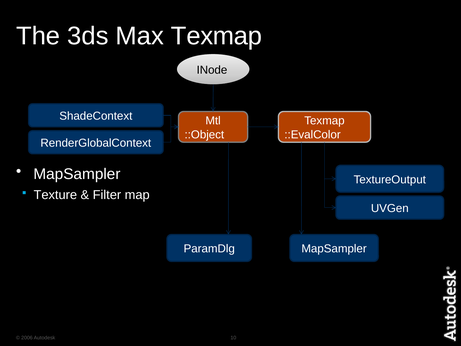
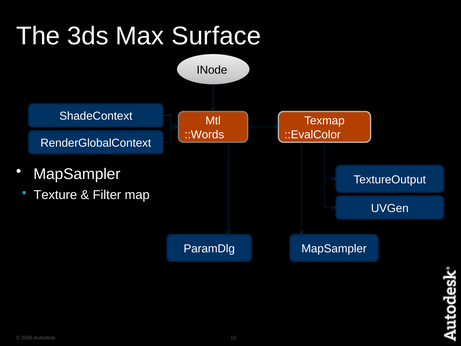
Max Texmap: Texmap -> Surface
::Object: ::Object -> ::Words
